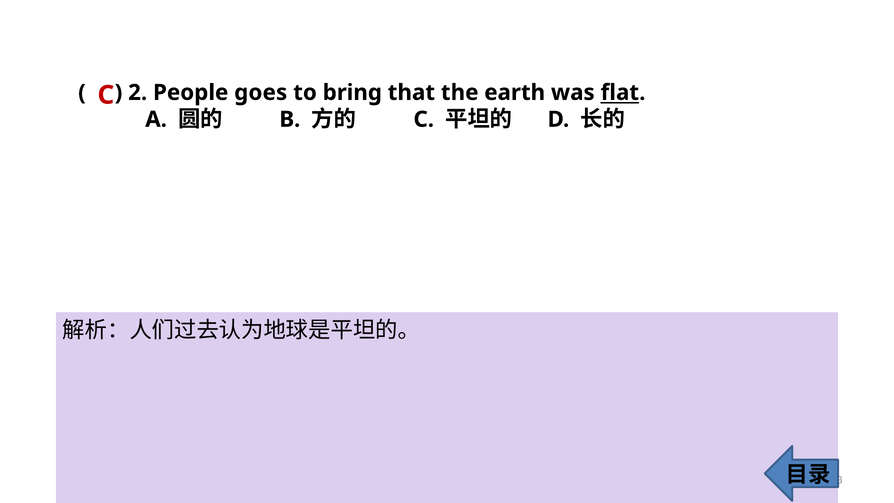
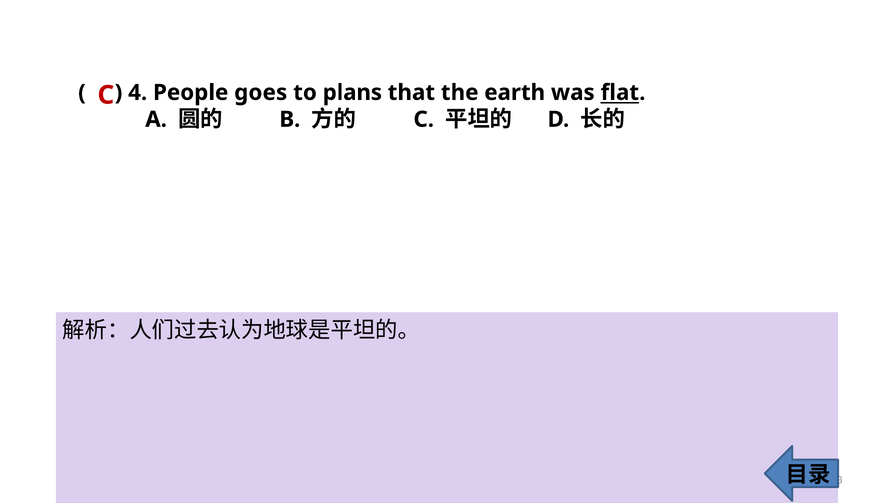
2: 2 -> 4
bring: bring -> plans
